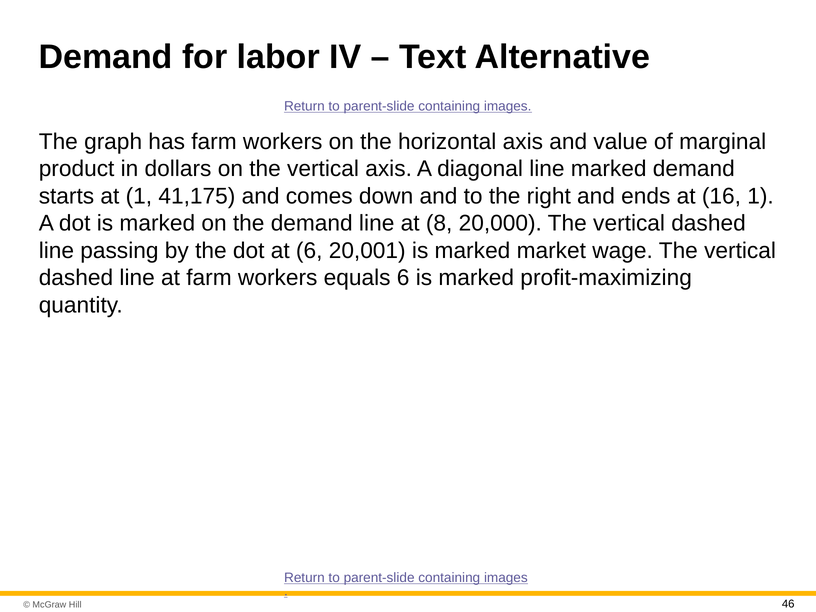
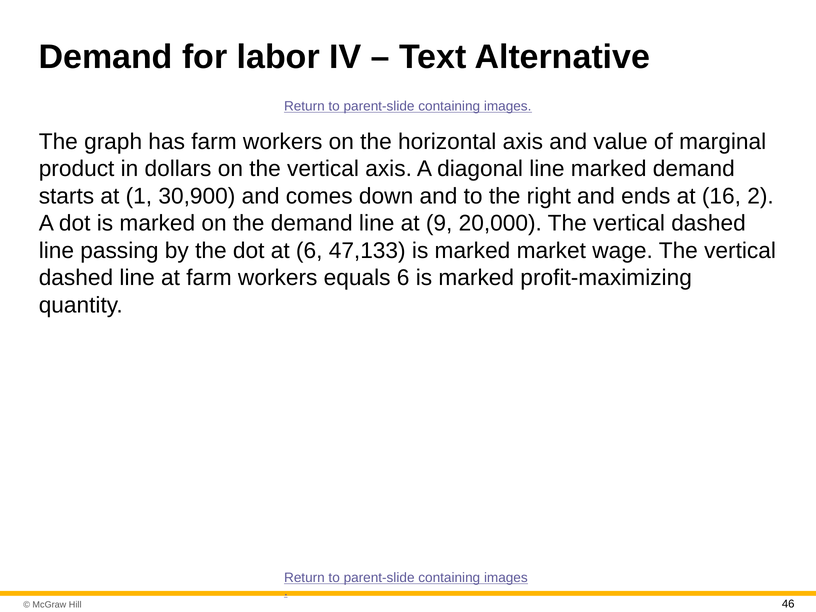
41,175: 41,175 -> 30,900
16 1: 1 -> 2
8: 8 -> 9
20,001: 20,001 -> 47,133
